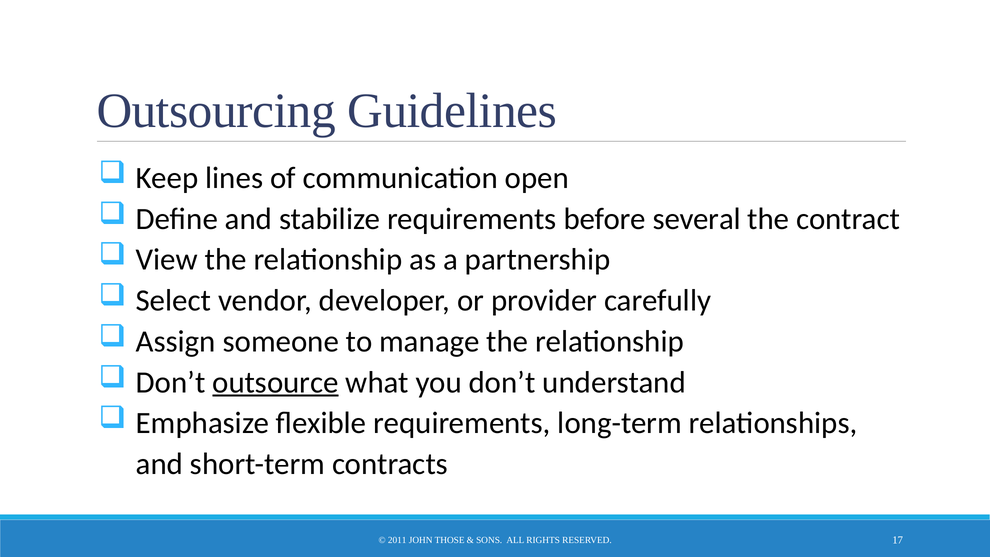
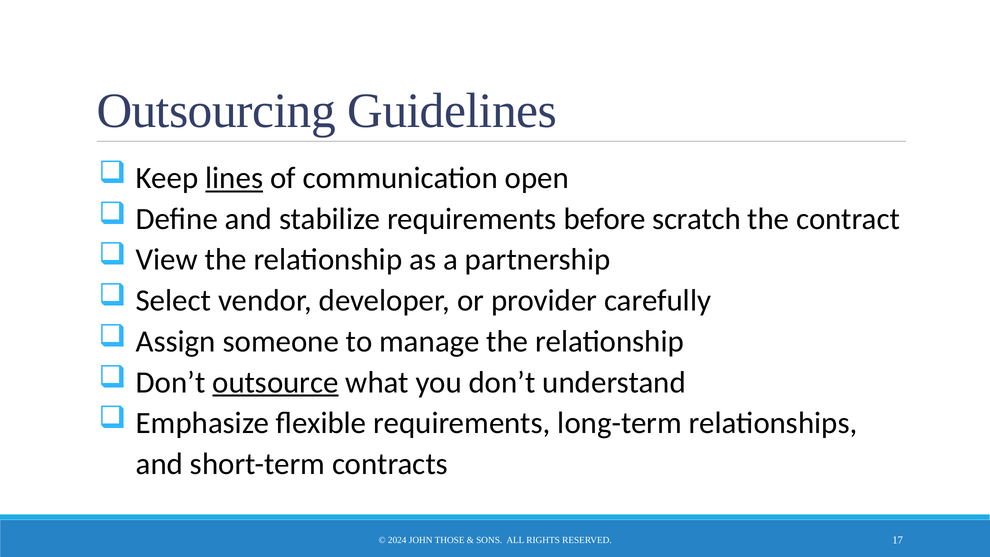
lines underline: none -> present
several: several -> scratch
2011: 2011 -> 2024
